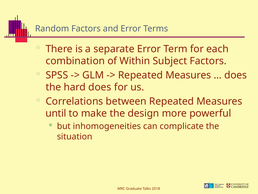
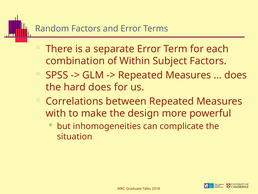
until: until -> with
